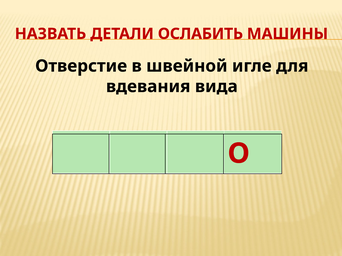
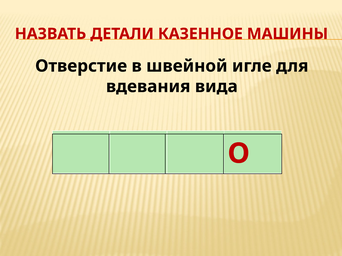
ОСЛАБИТЬ: ОСЛАБИТЬ -> КАЗЕННОЕ
